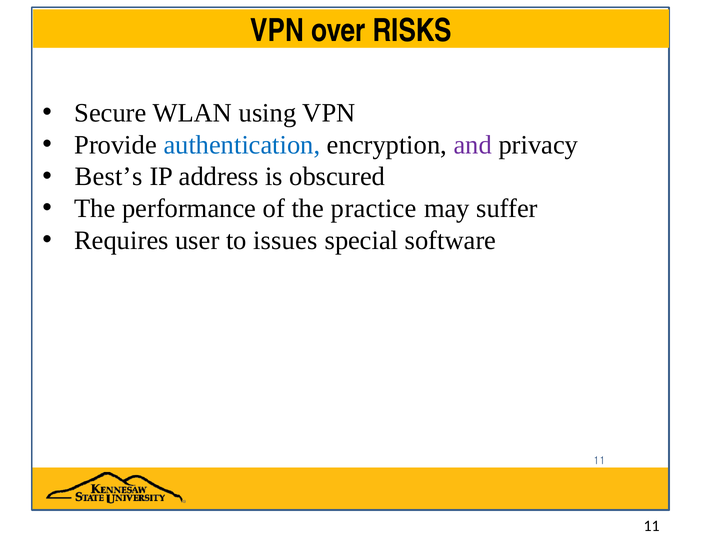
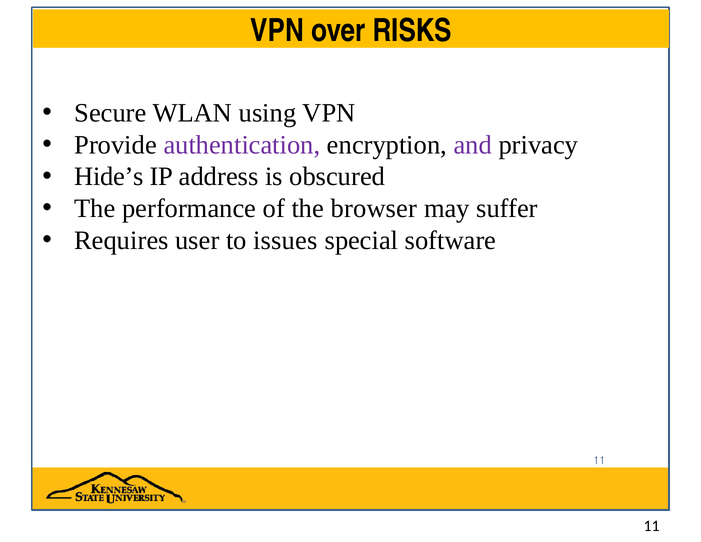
authentication colour: blue -> purple
Best’s: Best’s -> Hide’s
practice: practice -> browser
